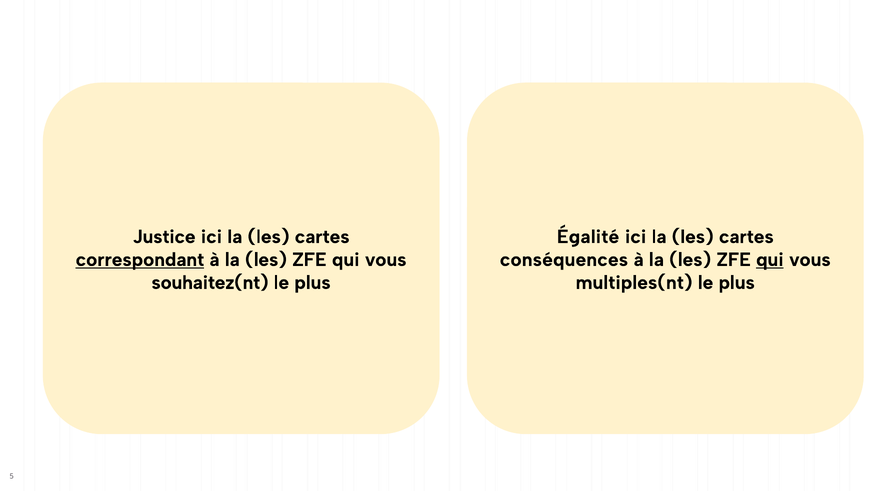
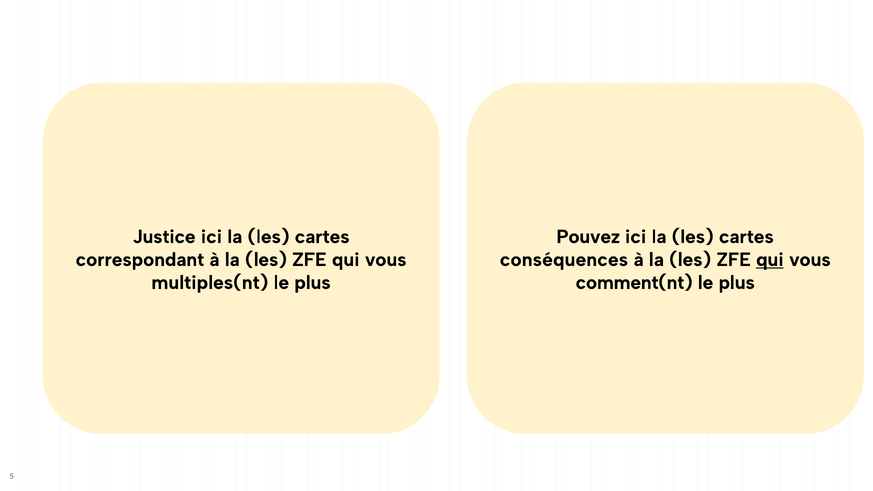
Égalité: Égalité -> Pouvez
correspondant underline: present -> none
souhaitez(nt: souhaitez(nt -> multiples(nt
multiples(nt: multiples(nt -> comment(nt
